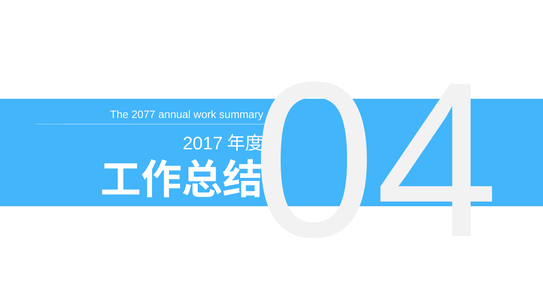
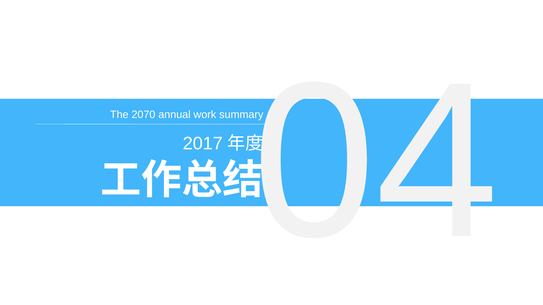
2077: 2077 -> 2070
